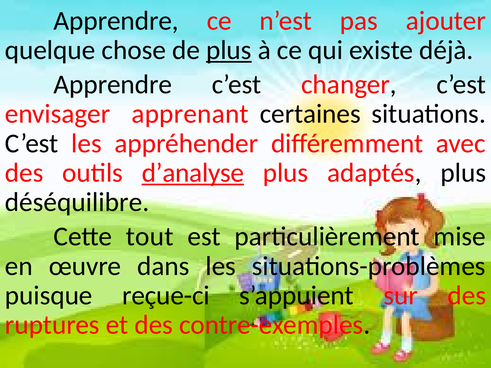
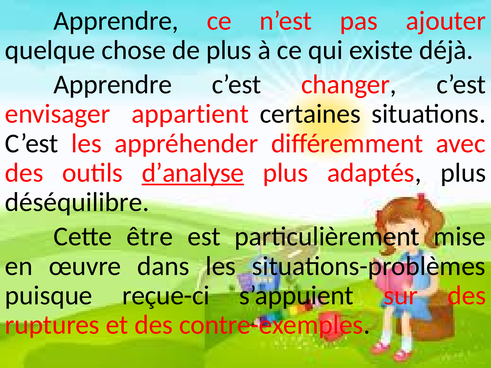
plus at (229, 50) underline: present -> none
apprenant: apprenant -> appartient
tout: tout -> être
